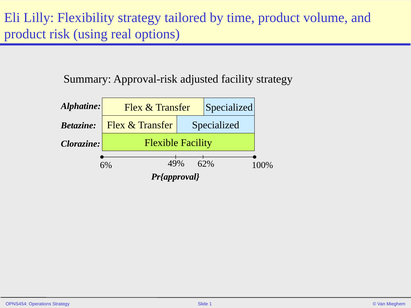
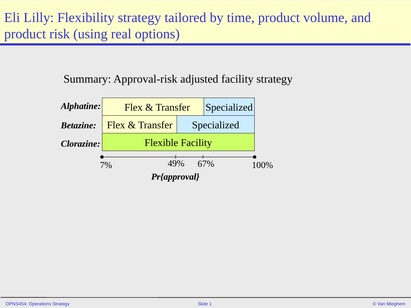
62%: 62% -> 67%
6%: 6% -> 7%
